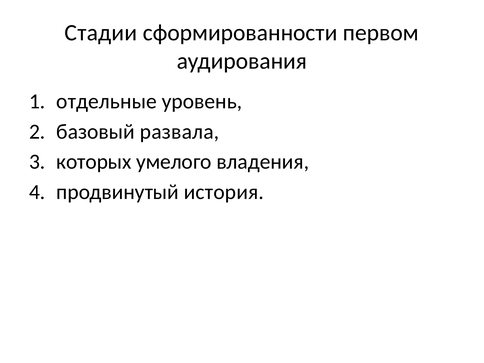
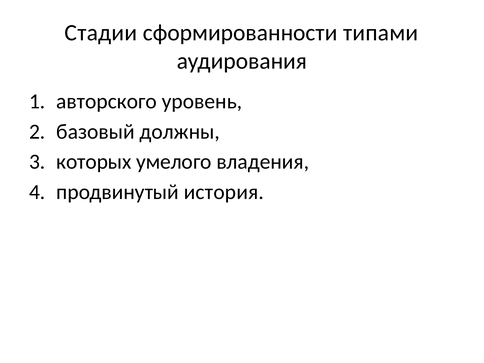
первом: первом -> типами
отдельные: отдельные -> авторского
развала: развала -> должны
